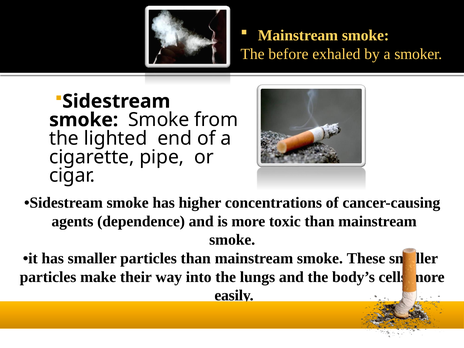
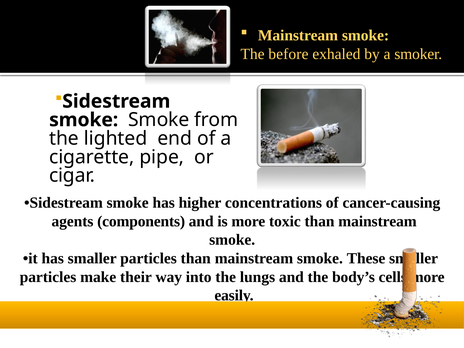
dependence: dependence -> components
